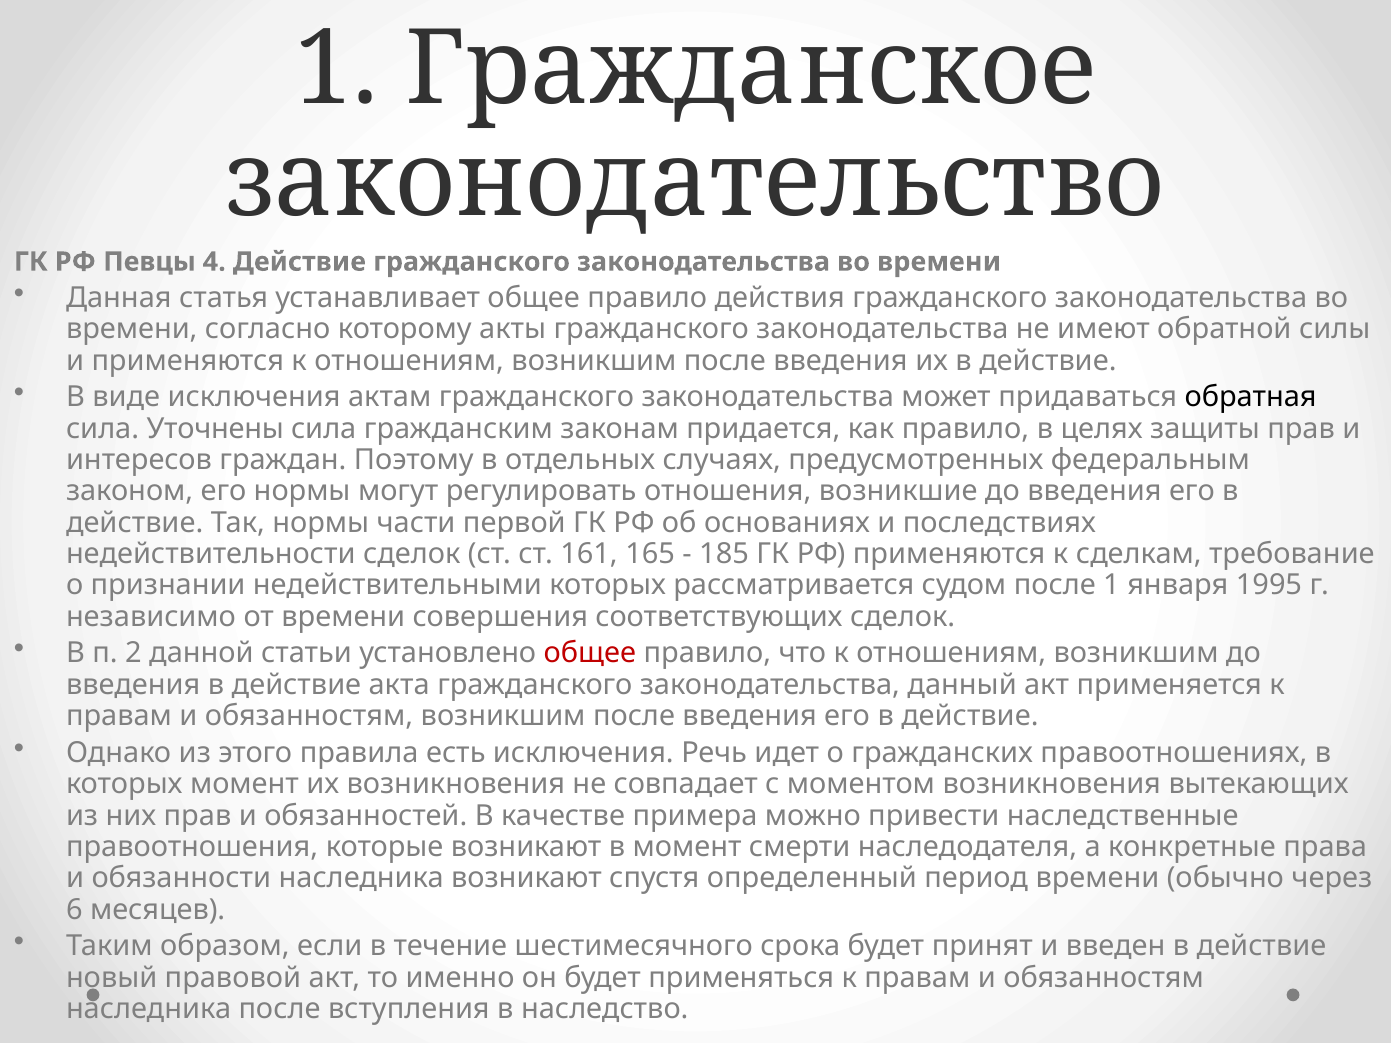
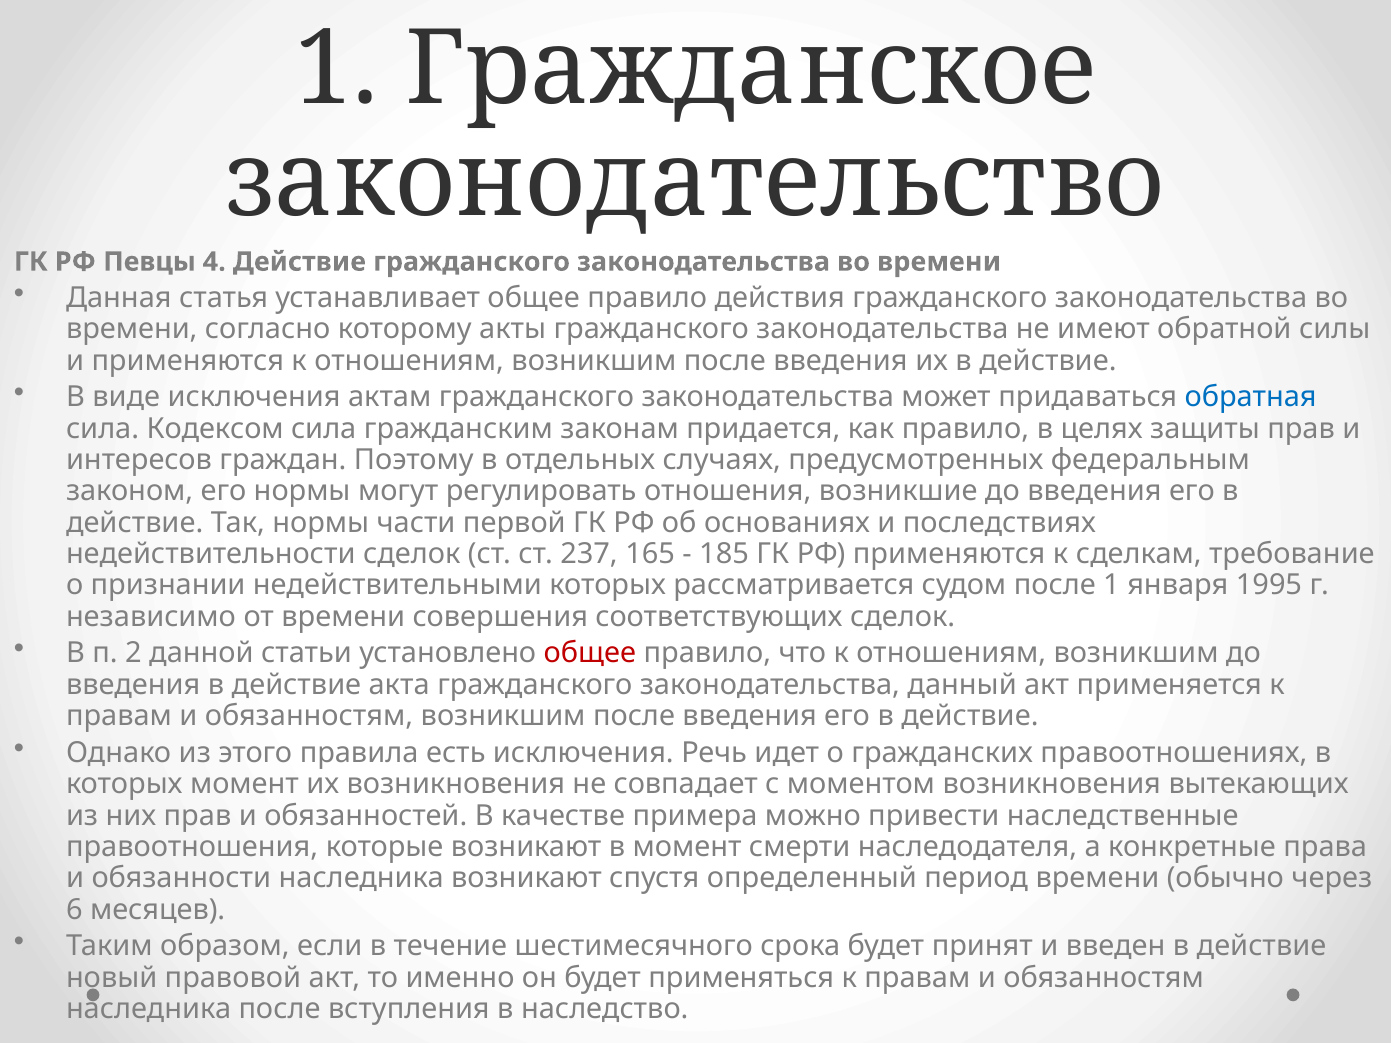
обратная colour: black -> blue
Уточнены: Уточнены -> Кодексом
161: 161 -> 237
